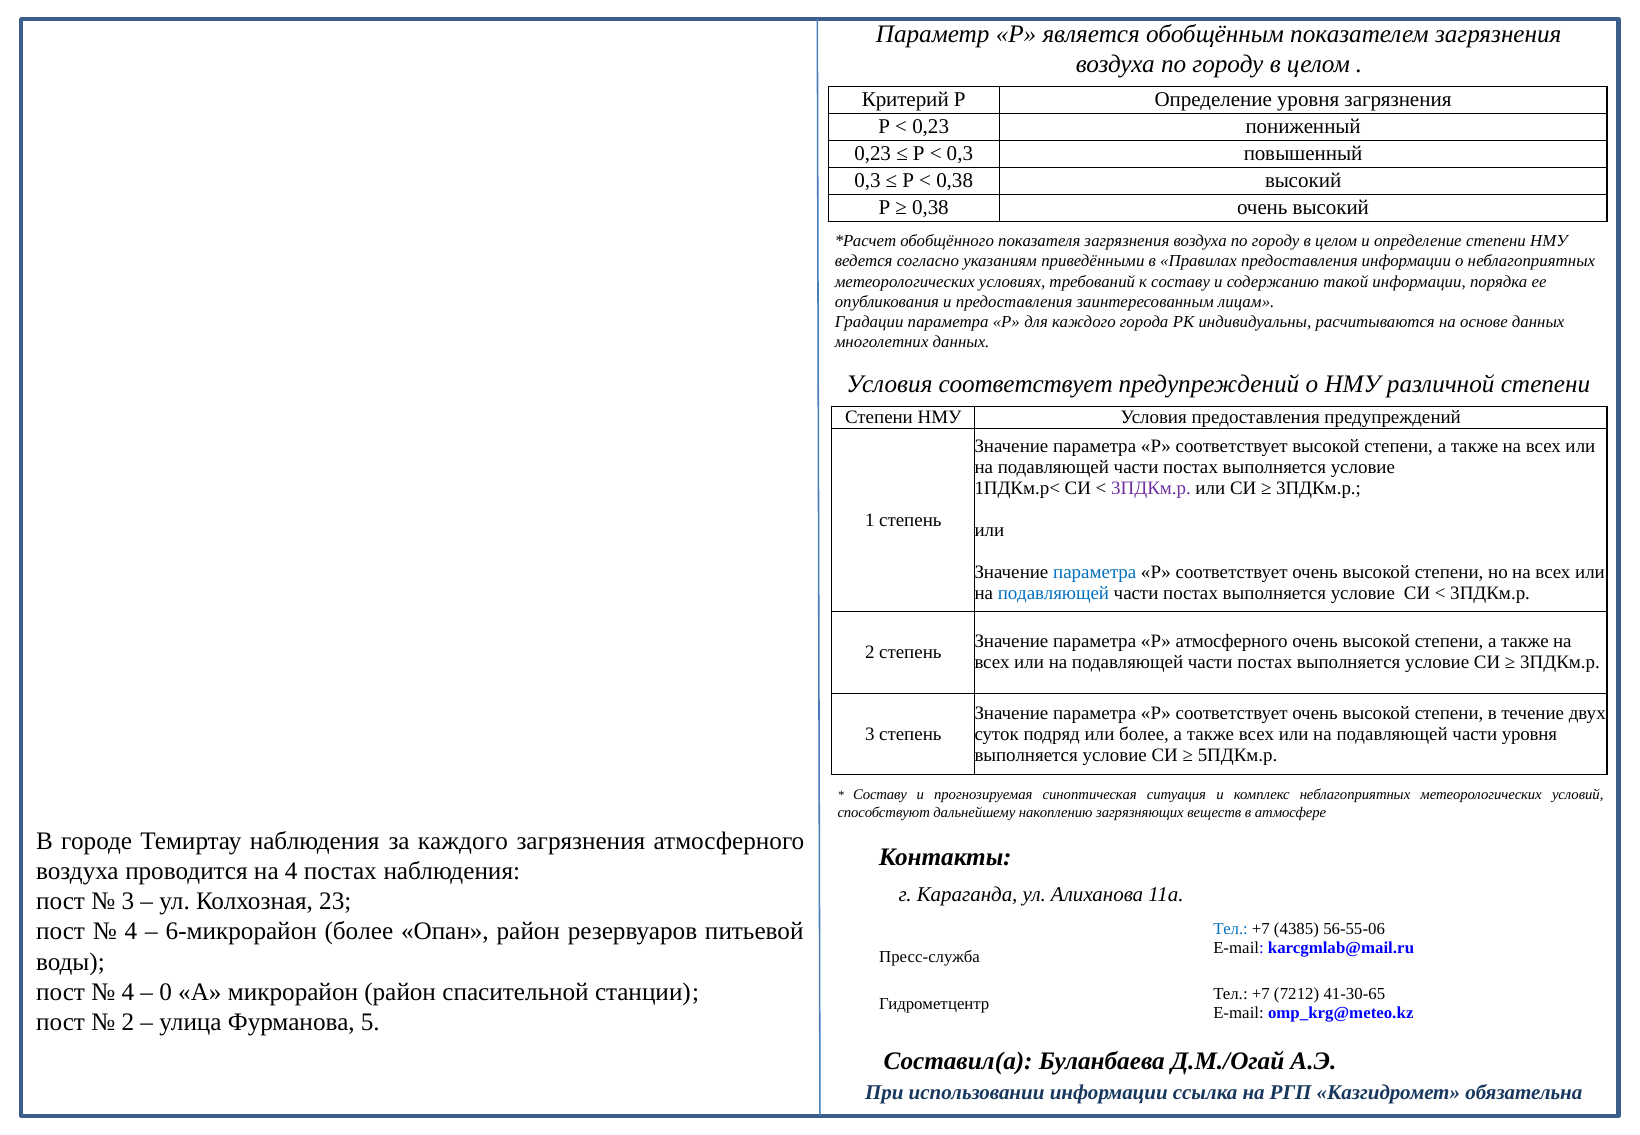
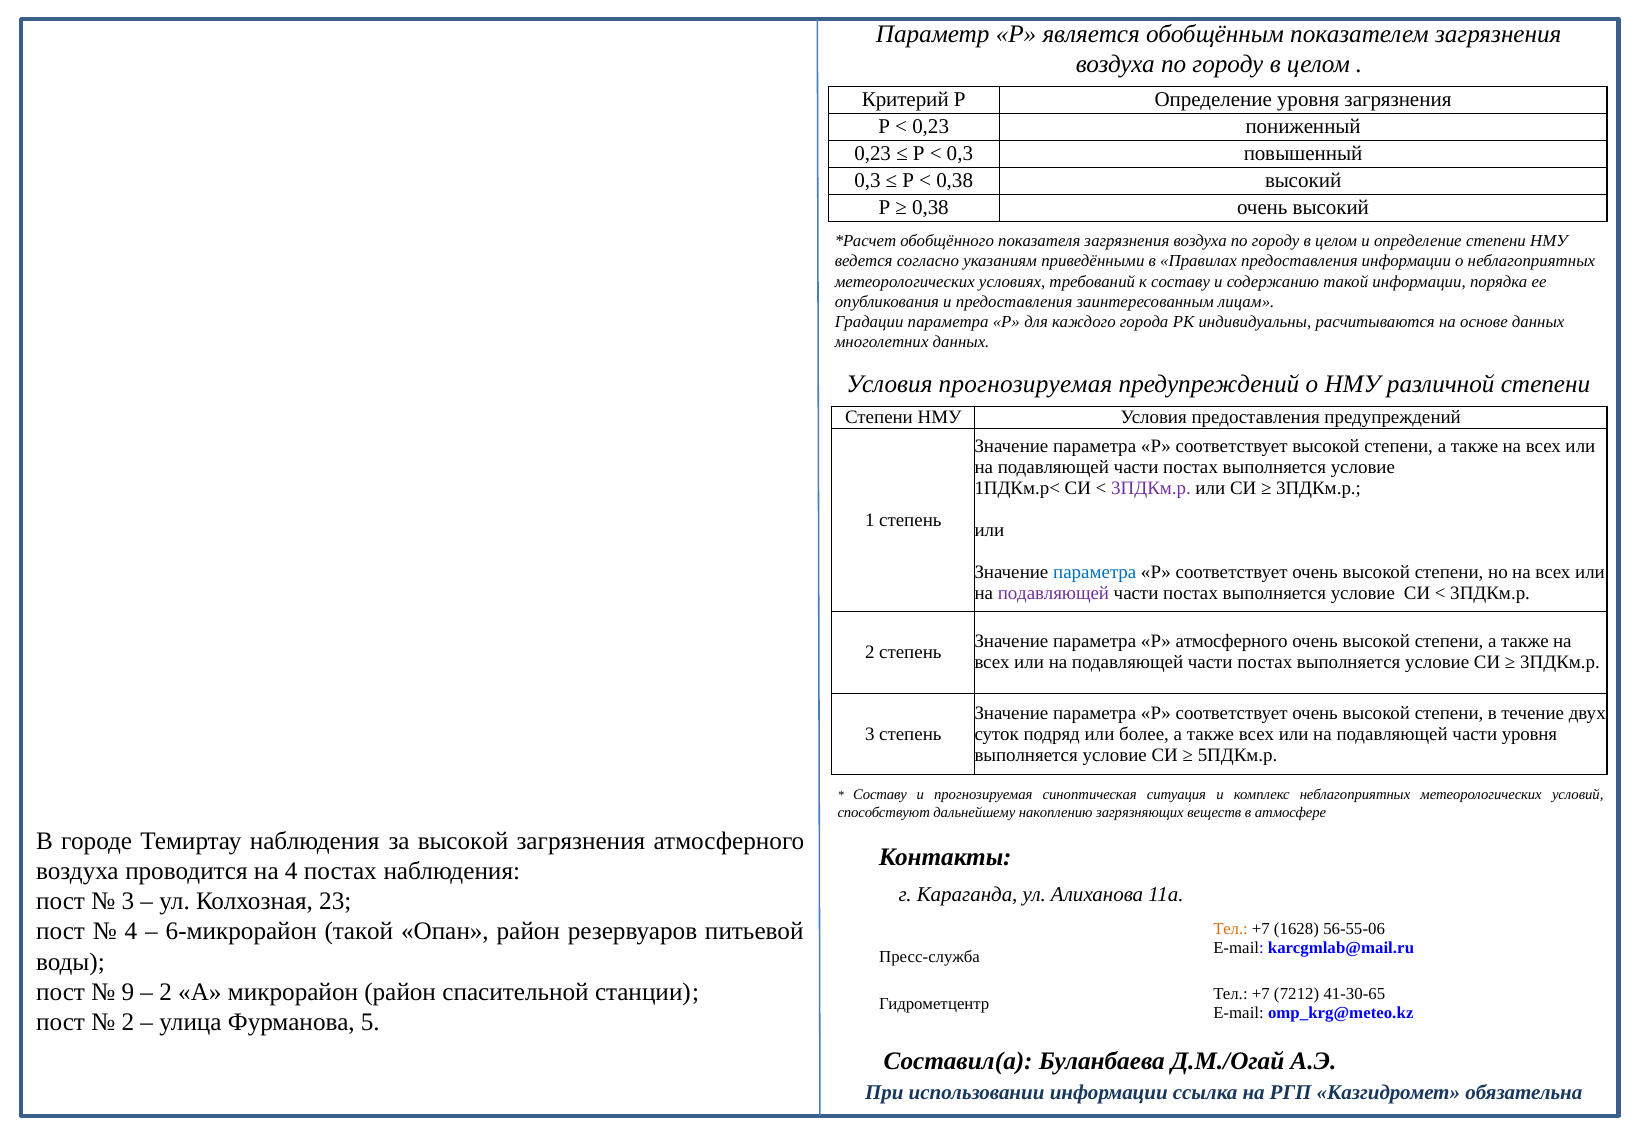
Условия соответствует: соответствует -> прогнозируемая
подавляющей at (1053, 594) colour: blue -> purple
за каждого: каждого -> высокой
6-микрорайон более: более -> такой
Тел at (1231, 929) colour: blue -> orange
4385: 4385 -> 1628
4 at (128, 992): 4 -> 9
0 at (166, 992): 0 -> 2
